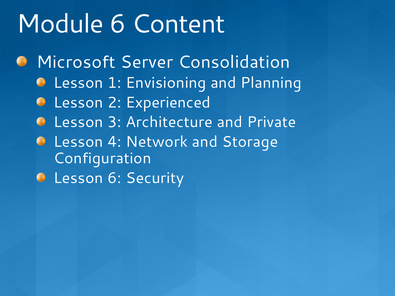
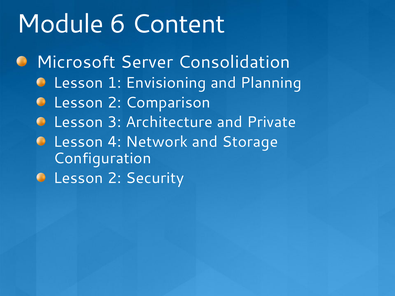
Experienced: Experienced -> Comparison
6 at (114, 178): 6 -> 2
